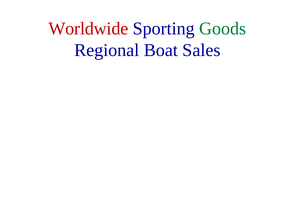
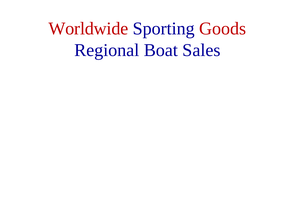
Goods colour: green -> red
